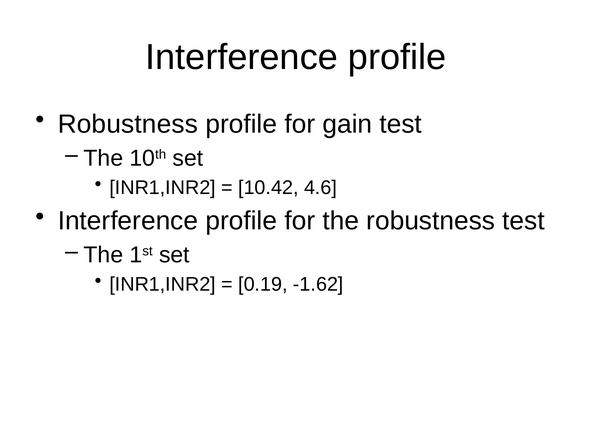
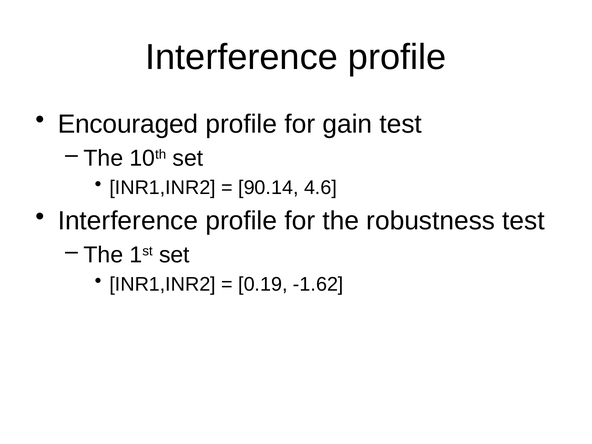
Robustness at (128, 124): Robustness -> Encouraged
10.42: 10.42 -> 90.14
